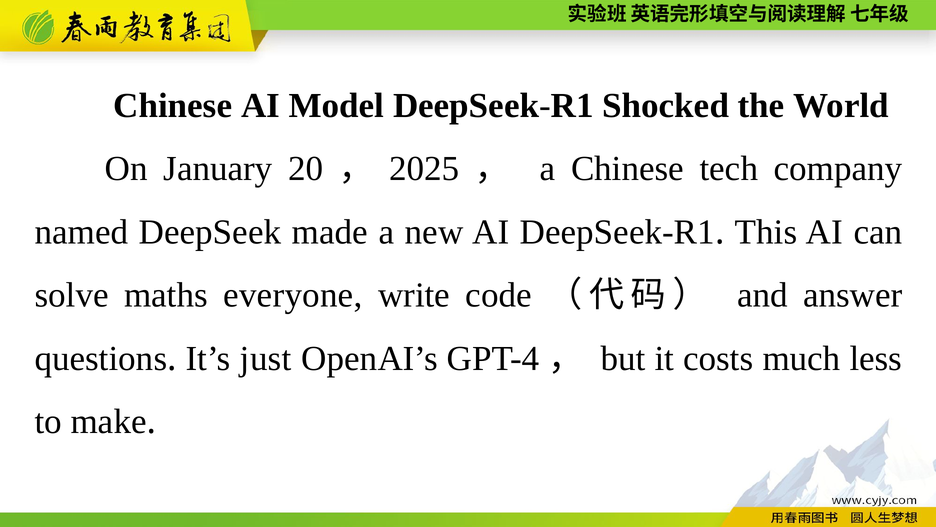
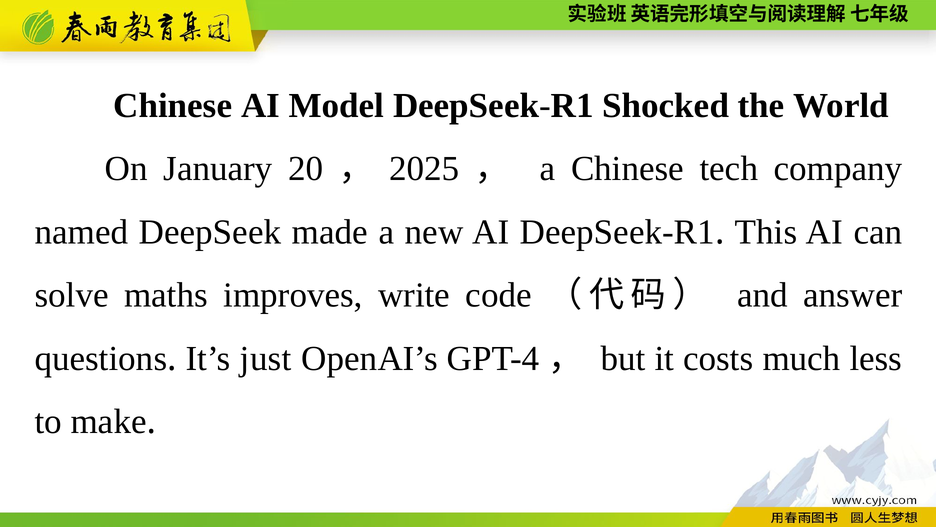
everyone: everyone -> improves
